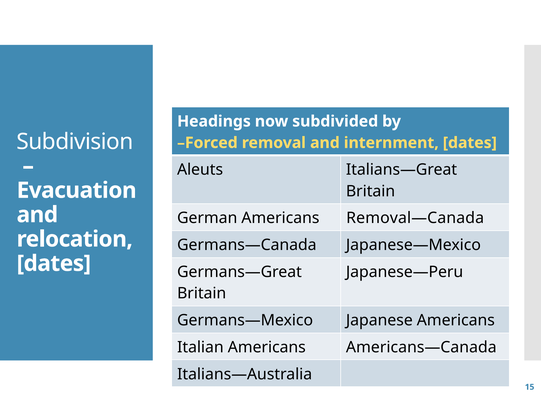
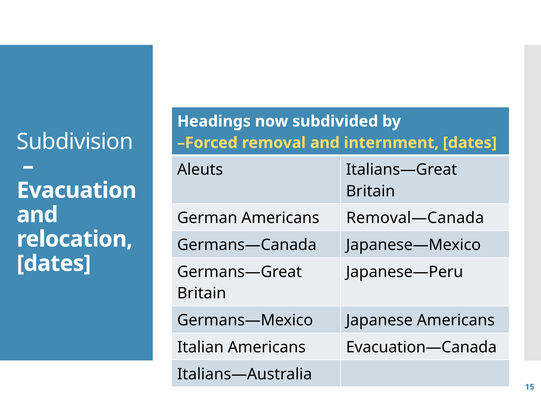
Americans—Canada: Americans—Canada -> Evacuation—Canada
